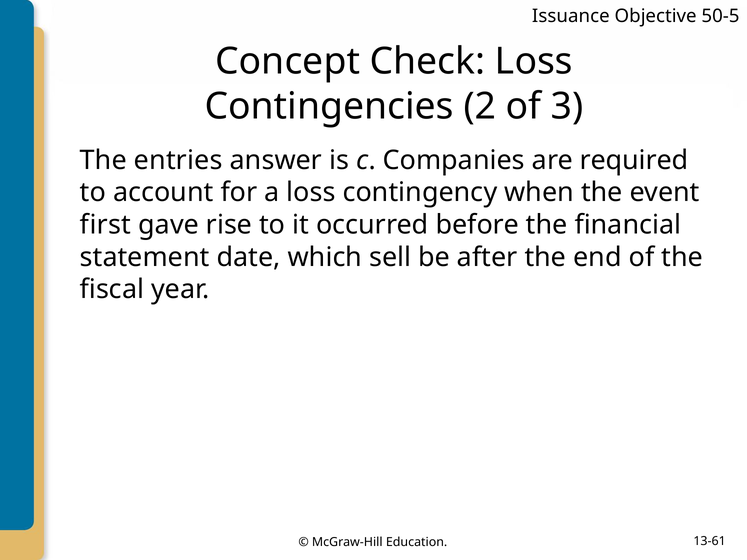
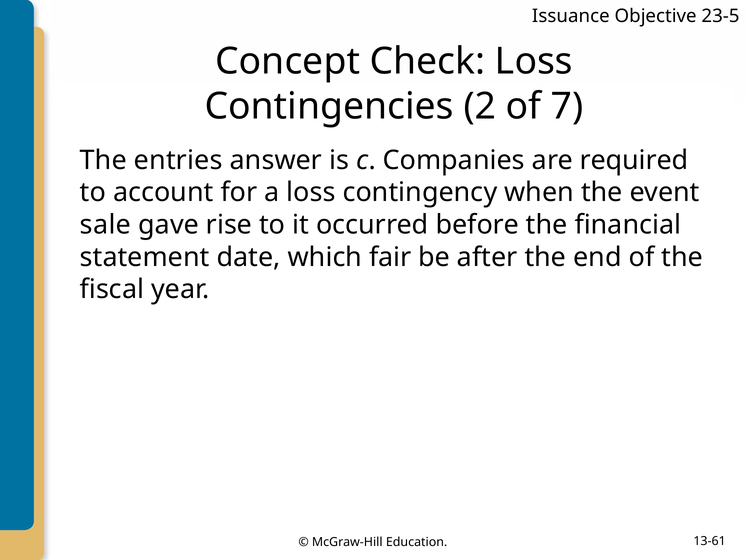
50-5: 50-5 -> 23-5
3: 3 -> 7
first: first -> sale
sell: sell -> fair
